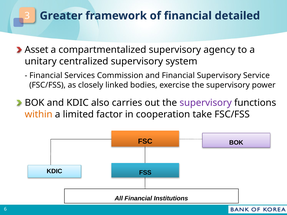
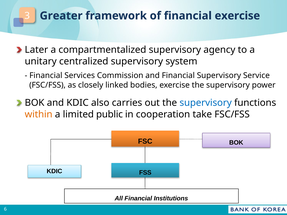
financial detailed: detailed -> exercise
Asset: Asset -> Later
supervisory at (206, 103) colour: purple -> blue
factor: factor -> public
